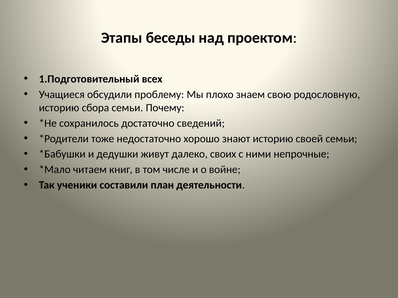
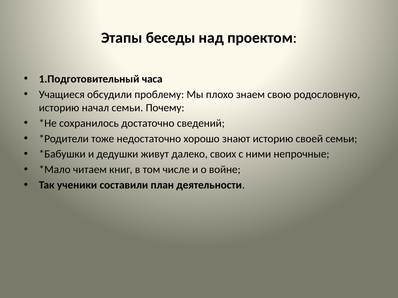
всех: всех -> часа
сбора: сбора -> начал
